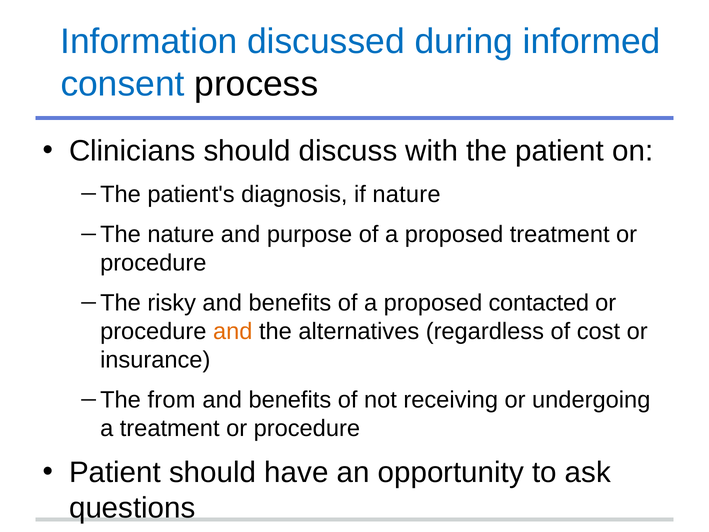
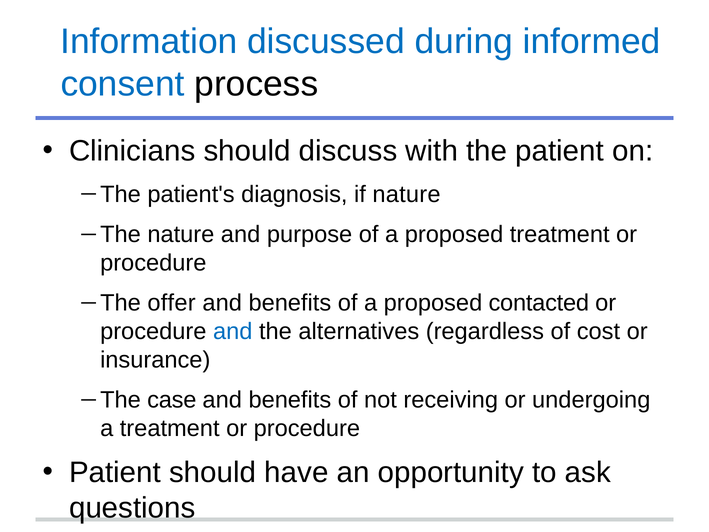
risky: risky -> offer
and at (233, 331) colour: orange -> blue
from: from -> case
